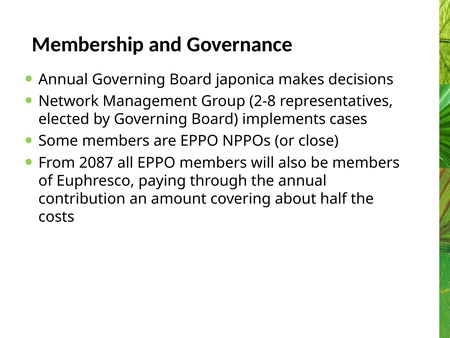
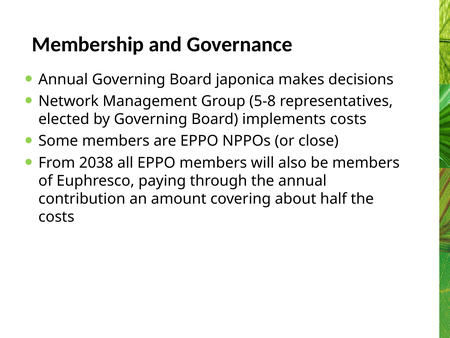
2-8: 2-8 -> 5-8
implements cases: cases -> costs
2087: 2087 -> 2038
